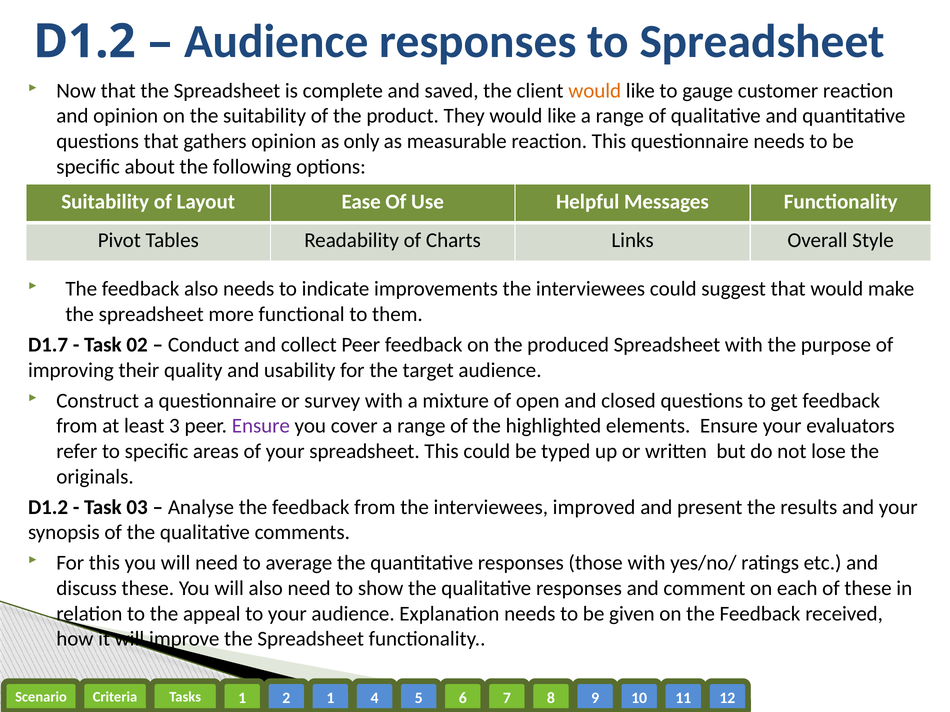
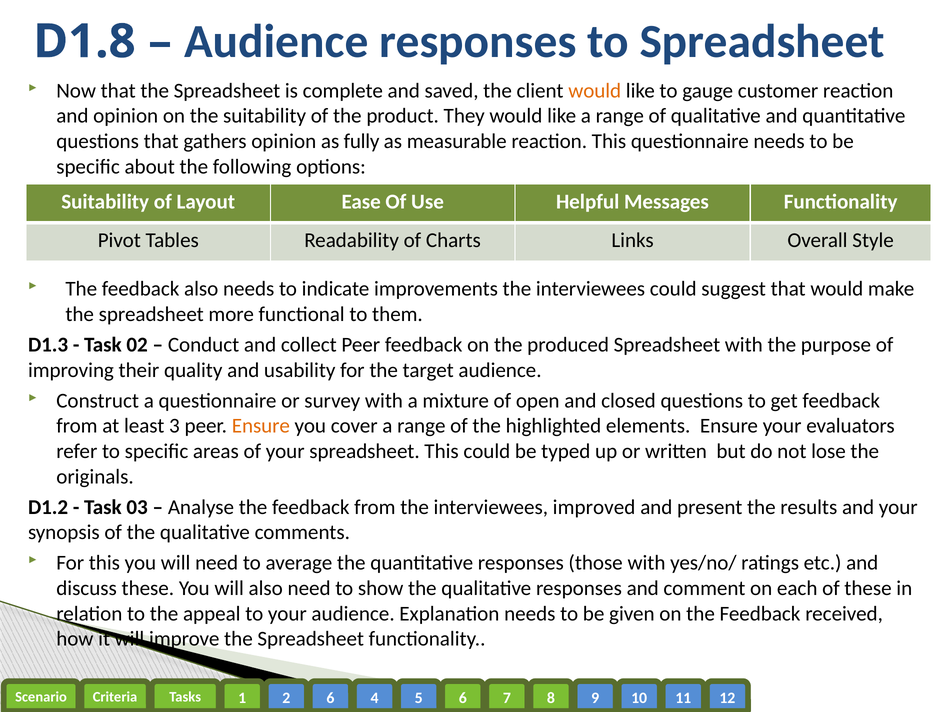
D1.2 at (85, 42): D1.2 -> D1.8
only: only -> fully
D1.7: D1.7 -> D1.3
Ensure at (261, 426) colour: purple -> orange
1 at (330, 698): 1 -> 6
